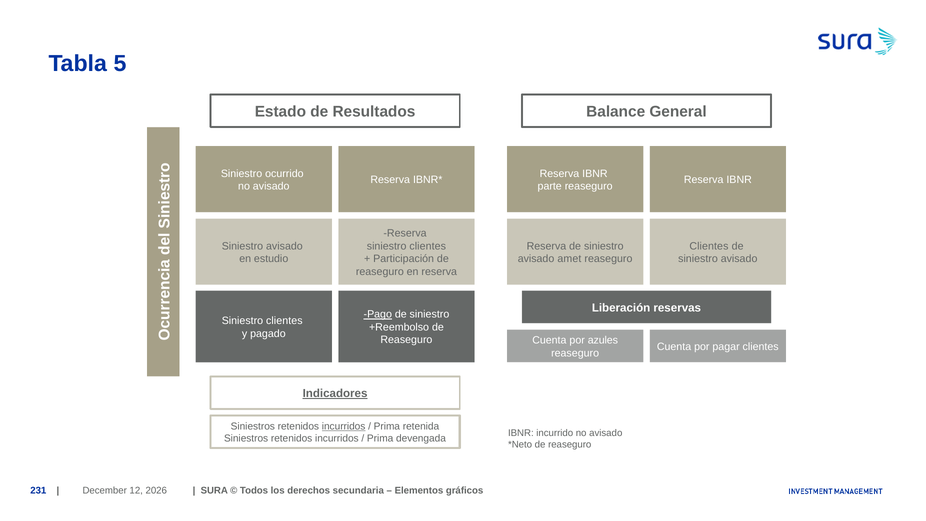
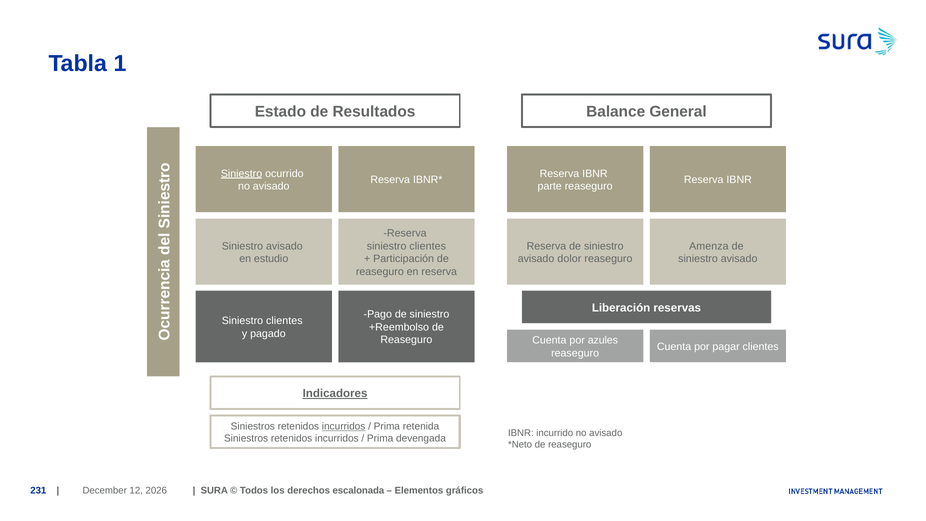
5: 5 -> 1
Siniestro at (242, 174) underline: none -> present
Clientes at (709, 246): Clientes -> Amenza
amet: amet -> dolor
Pago underline: present -> none
secundaria: secundaria -> escalonada
